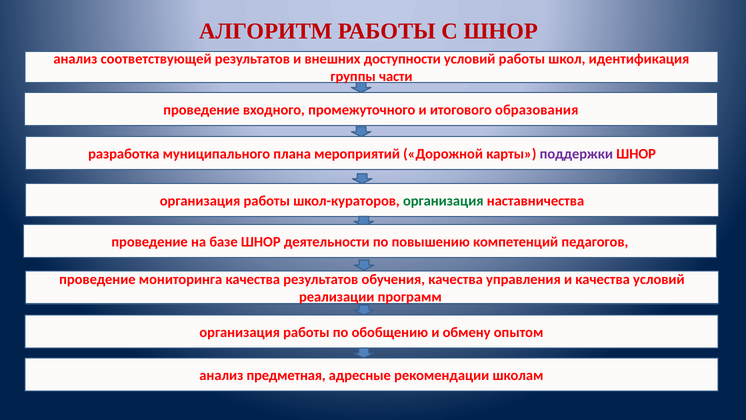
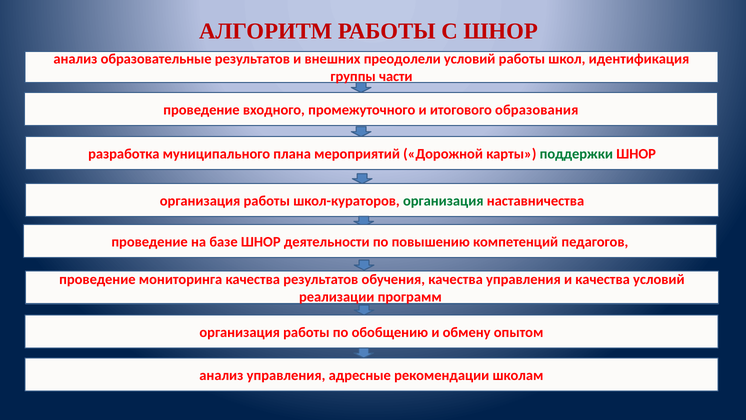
соответствующей: соответствующей -> образовательные
доступности: доступности -> преодолели
поддержки colour: purple -> green
анализ предметная: предметная -> управления
